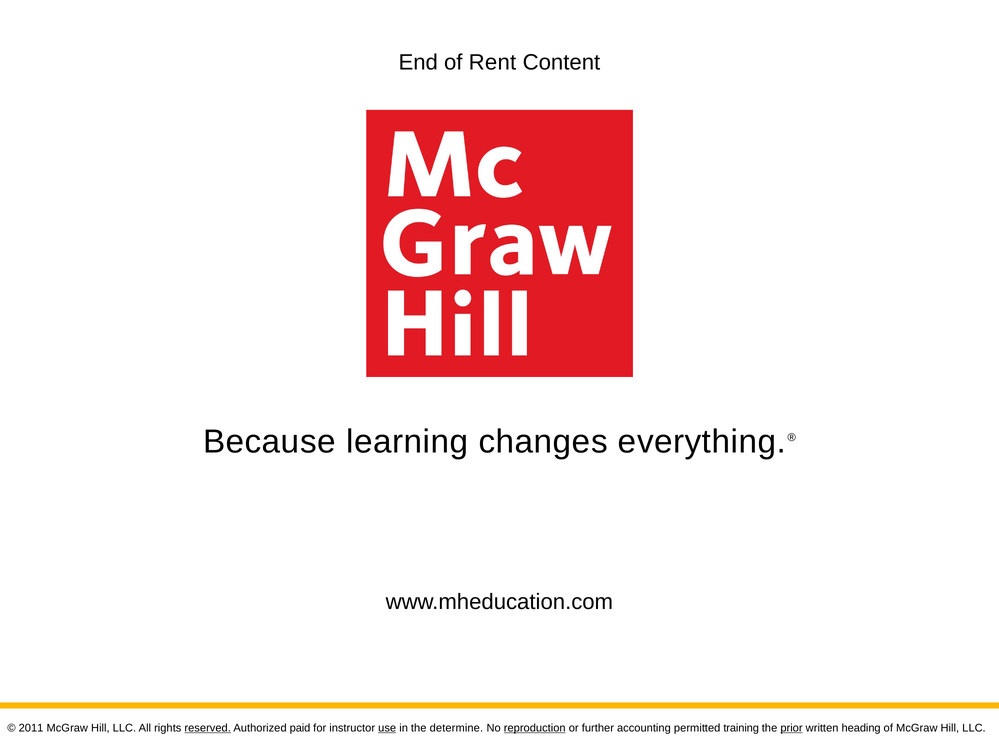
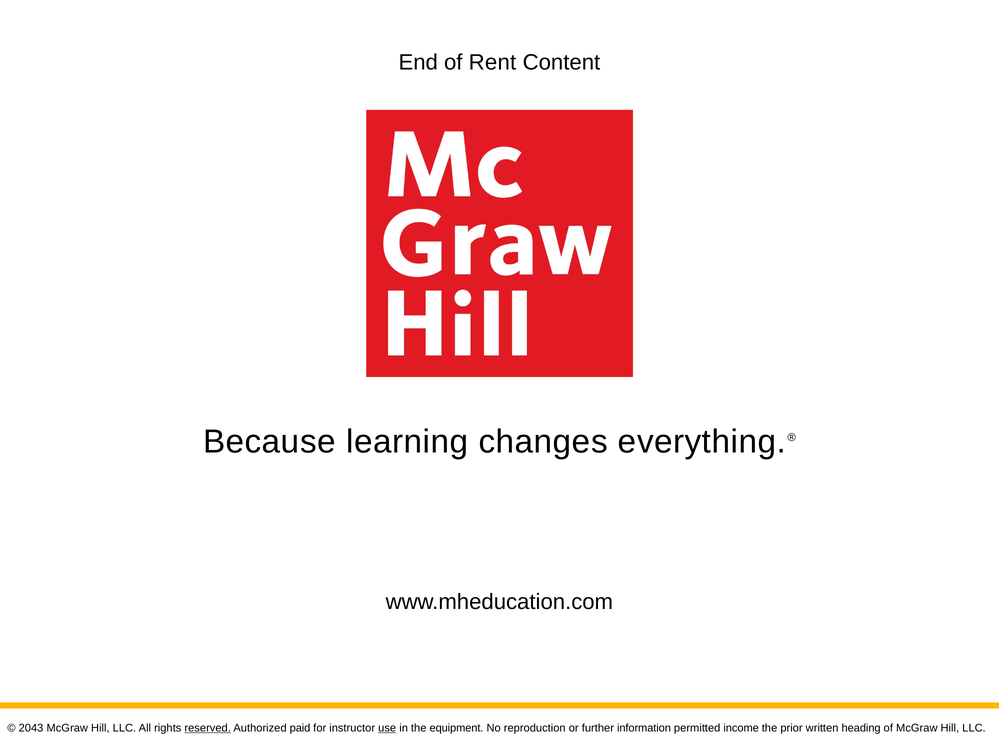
2011: 2011 -> 2043
determine: determine -> equipment
reproduction underline: present -> none
accounting: accounting -> information
training: training -> income
prior underline: present -> none
